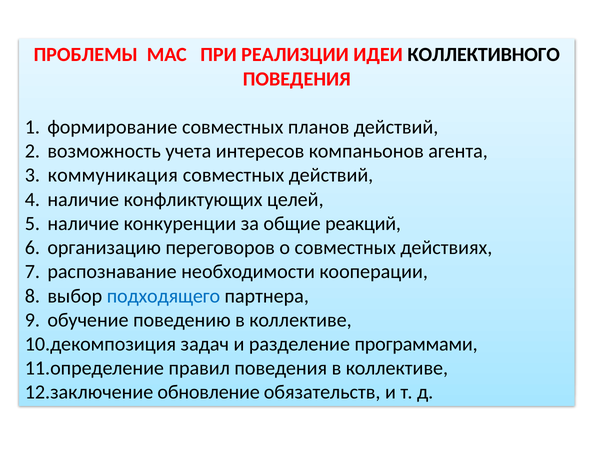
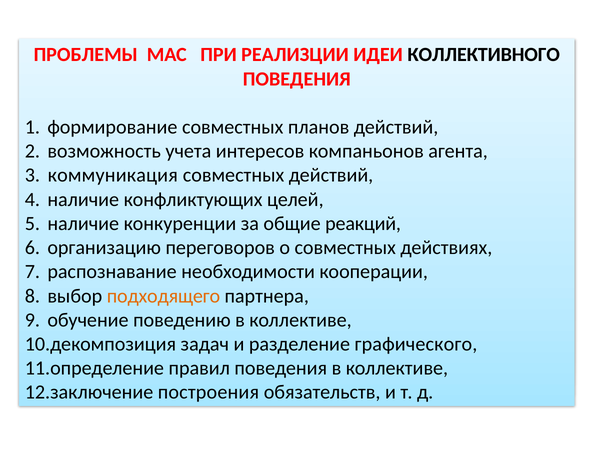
подходящего colour: blue -> orange
программами: программами -> графического
обновление: обновление -> построения
